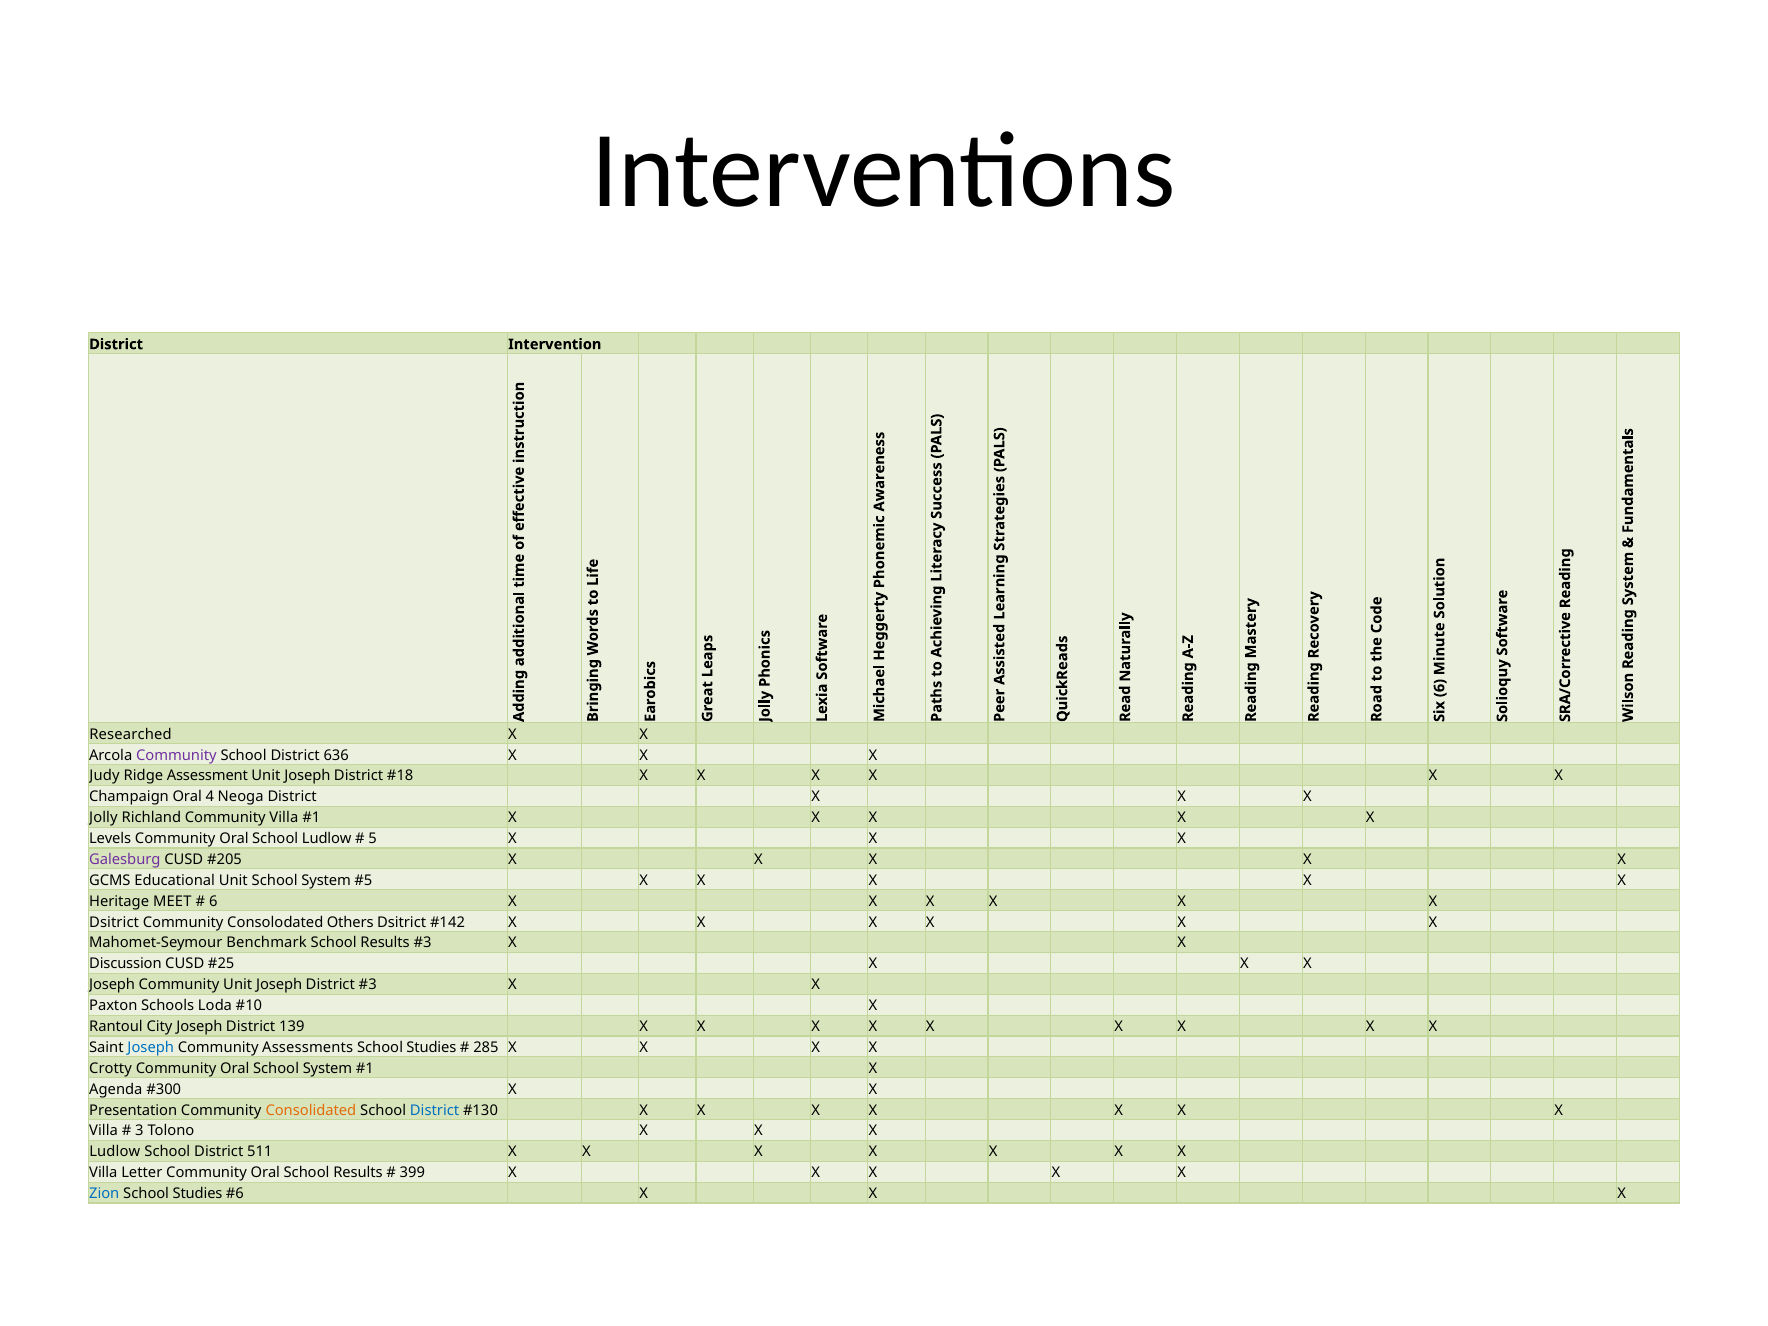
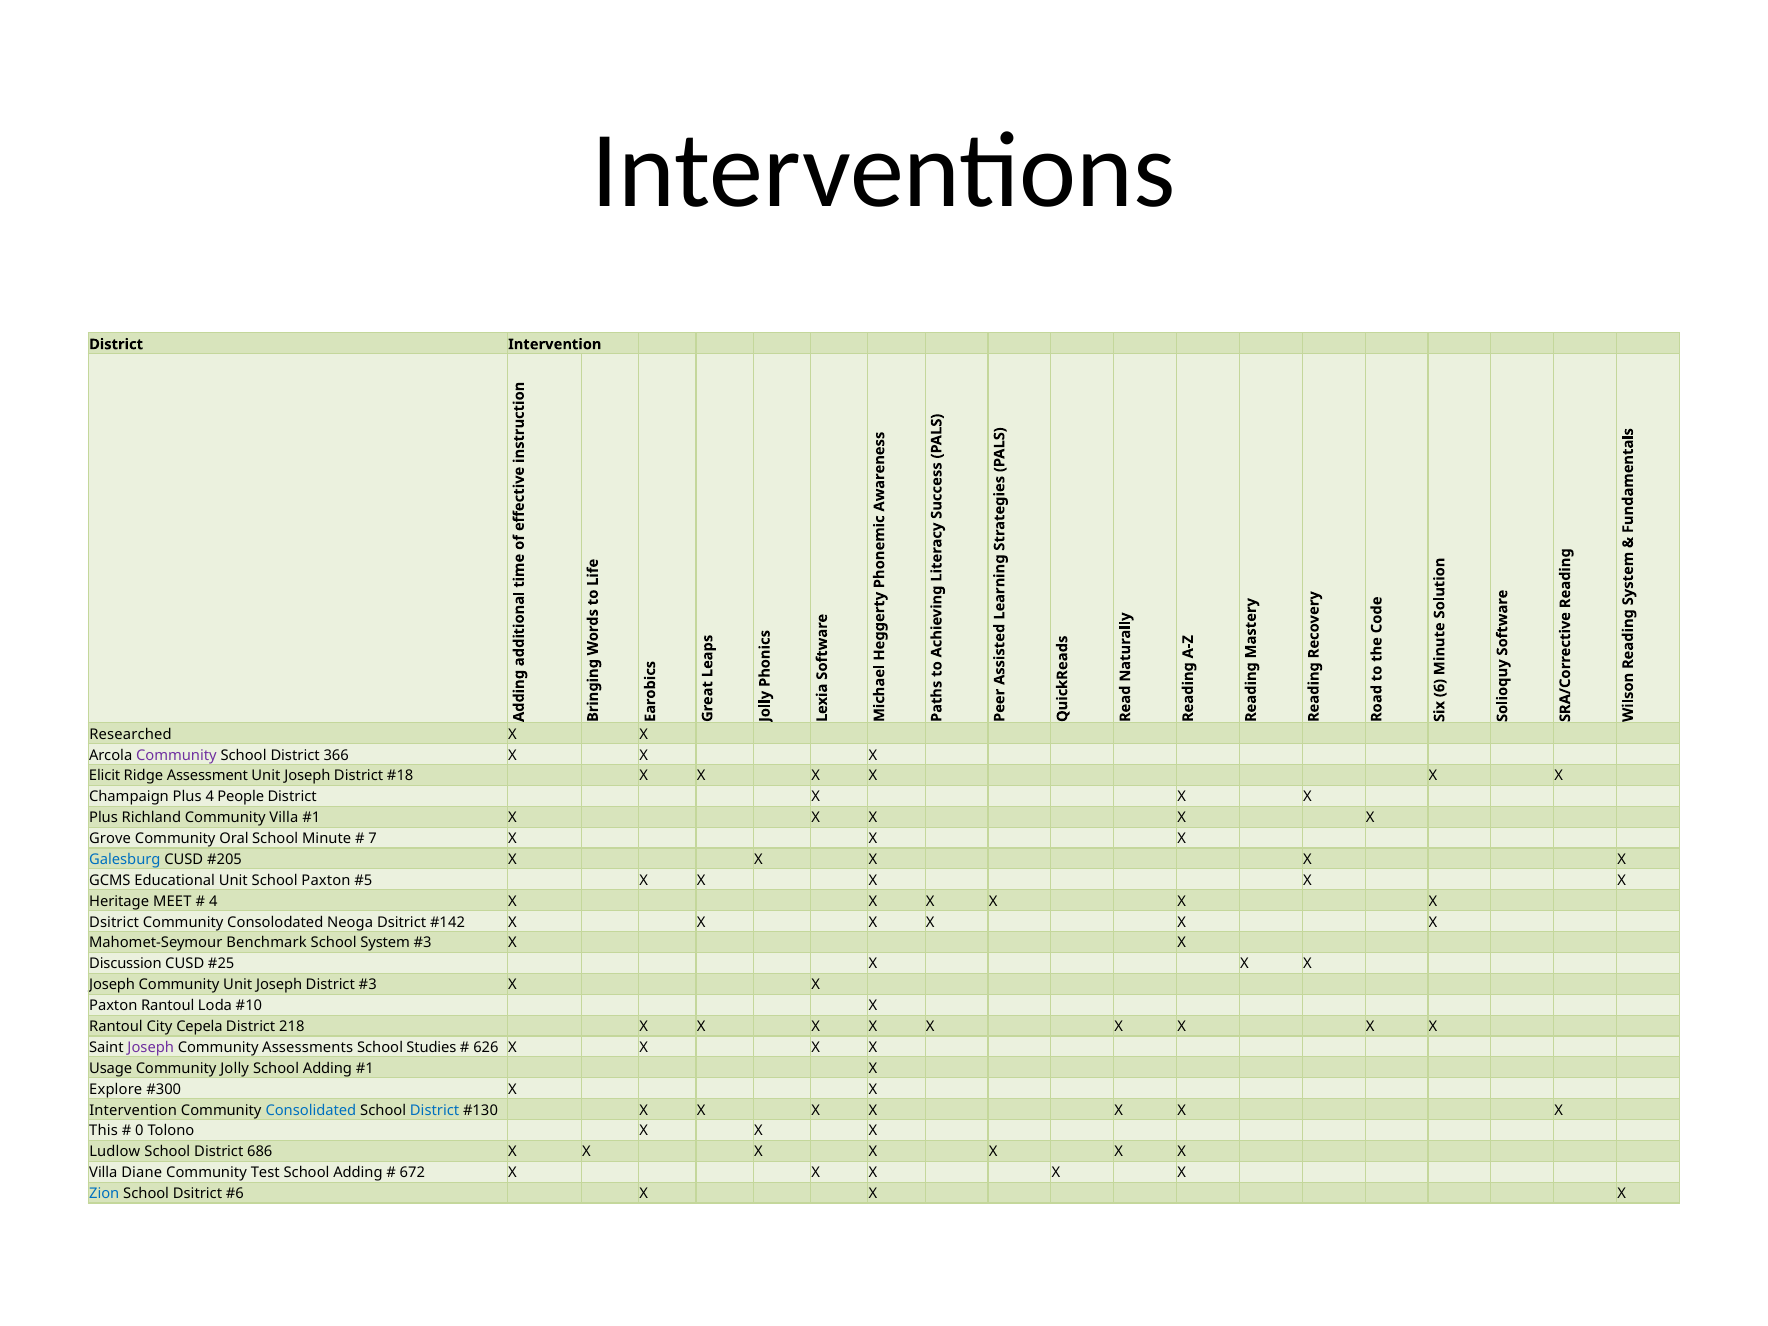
636: 636 -> 366
Judy: Judy -> Elicit
Champaign Oral: Oral -> Plus
Neoga: Neoga -> People
Jolly at (103, 818): Jolly -> Plus
Levels: Levels -> Grove
School Ludlow: Ludlow -> Minute
5: 5 -> 7
Galesburg colour: purple -> blue
Unit School System: System -> Paxton
6 at (213, 901): 6 -> 4
Others: Others -> Neoga
Results at (385, 943): Results -> System
Paxton Schools: Schools -> Rantoul
City Joseph: Joseph -> Cepela
139: 139 -> 218
Joseph at (151, 1048) colour: blue -> purple
285: 285 -> 626
Crotty: Crotty -> Usage
Oral at (235, 1068): Oral -> Jolly
System at (327, 1068): System -> Adding
Agenda: Agenda -> Explore
Presentation at (133, 1110): Presentation -> Intervention
Consolidated colour: orange -> blue
Villa at (104, 1131): Villa -> This
3: 3 -> 0
511: 511 -> 686
Letter: Letter -> Diane
Oral at (265, 1173): Oral -> Test
Results at (358, 1173): Results -> Adding
399: 399 -> 672
Studies at (198, 1194): Studies -> Dsitrict
